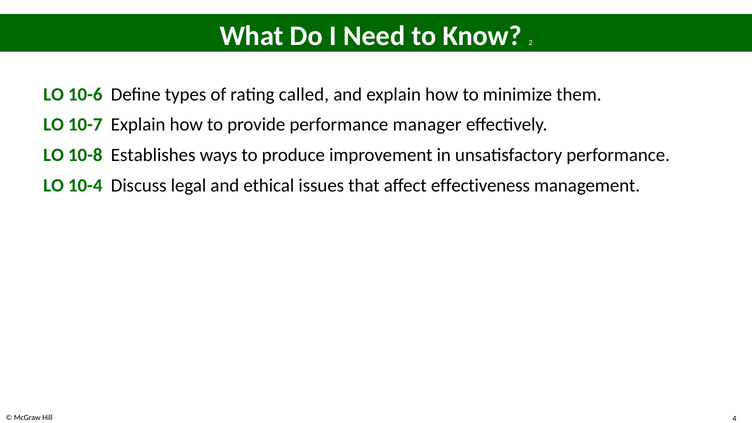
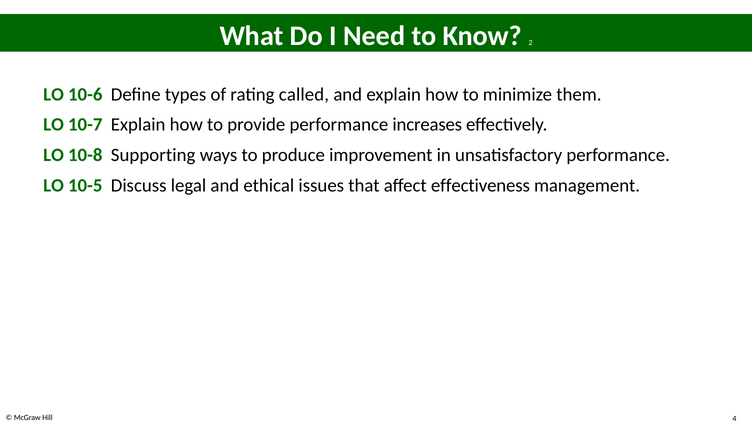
manager: manager -> increases
Establishes: Establishes -> Supporting
10-4: 10-4 -> 10-5
